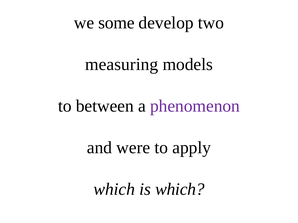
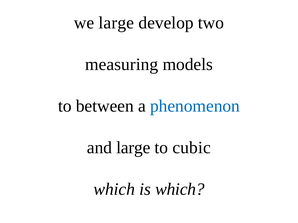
we some: some -> large
phenomenon colour: purple -> blue
and were: were -> large
apply: apply -> cubic
